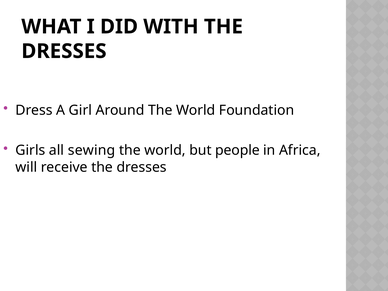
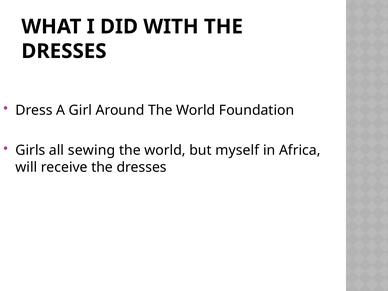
people: people -> myself
